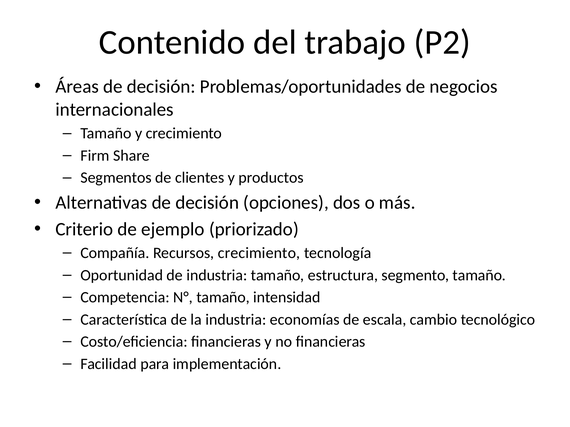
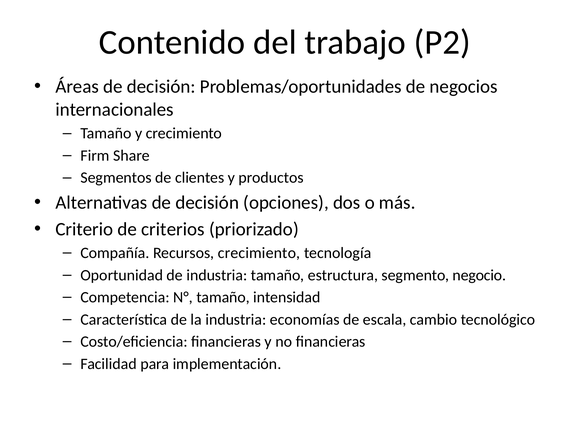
ejemplo: ejemplo -> criterios
segmento tamaño: tamaño -> negocio
